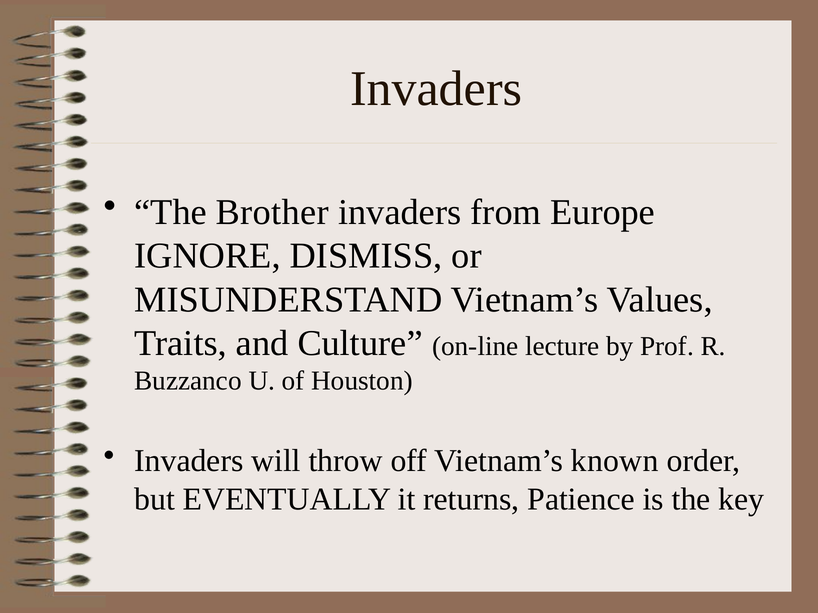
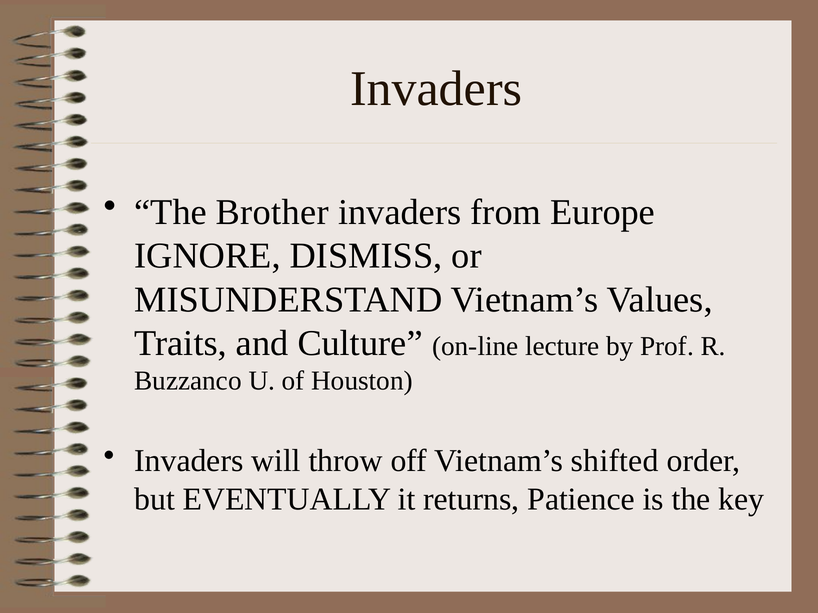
known: known -> shifted
